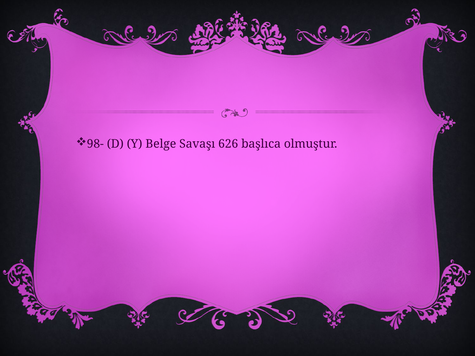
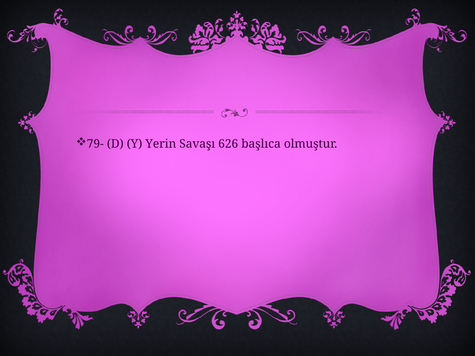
98-: 98- -> 79-
Belge: Belge -> Yerin
